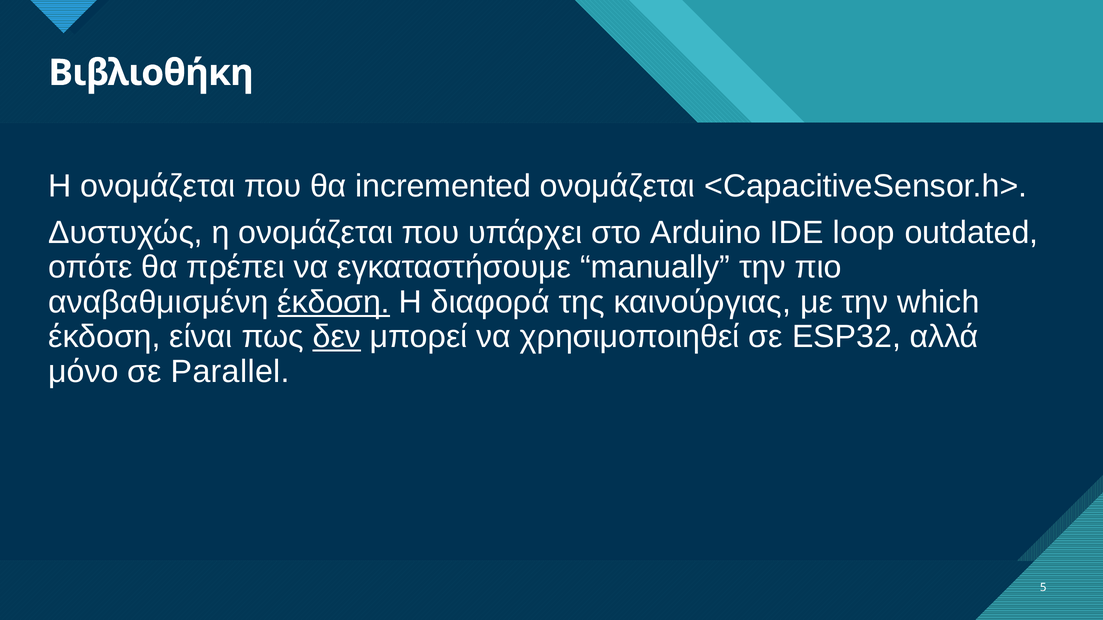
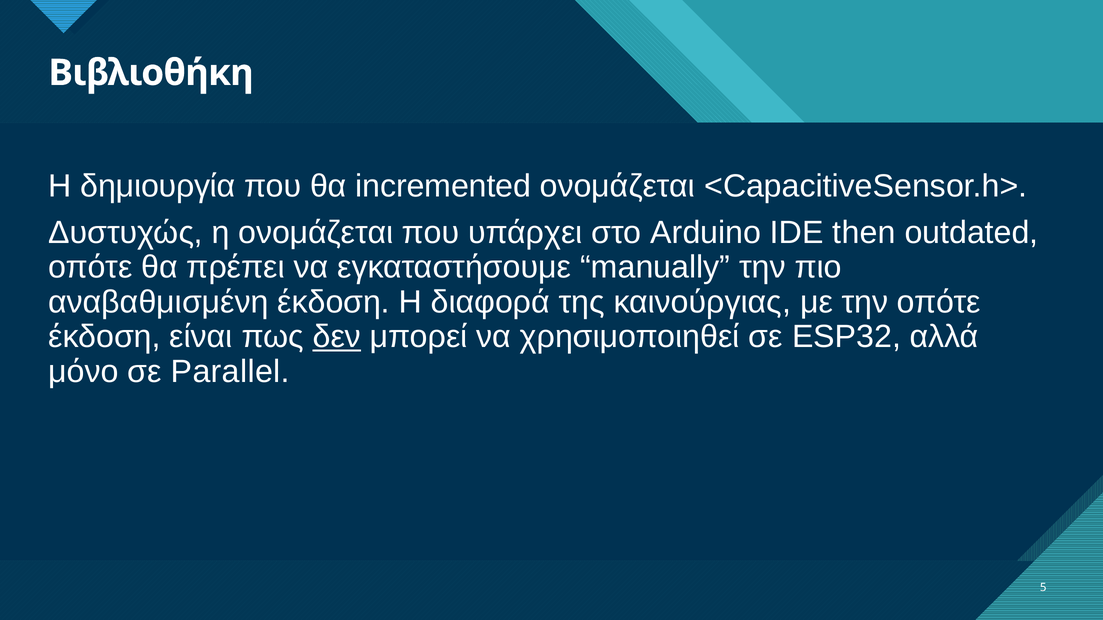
ονομάζεται at (158, 186): ονομάζεται -> δημιουργία
loop: loop -> then
έκδοση at (334, 302) underline: present -> none
την which: which -> οπότε
